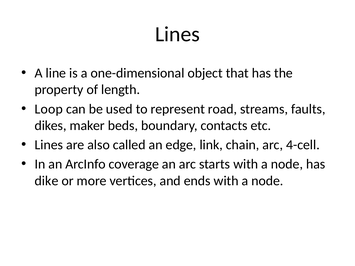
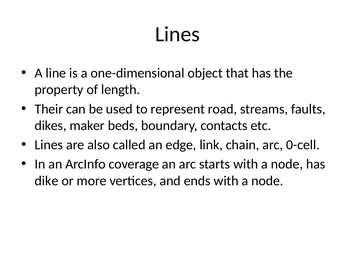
Loop: Loop -> Their
4-cell: 4-cell -> 0-cell
